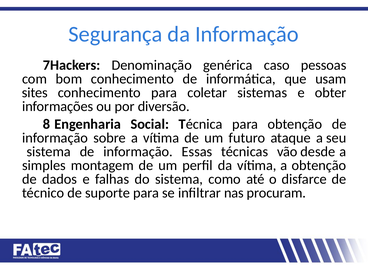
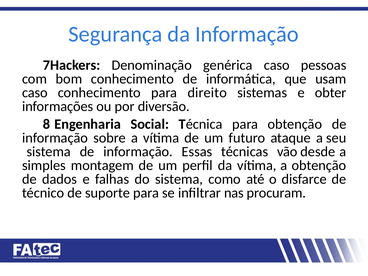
sites at (35, 93): sites -> caso
coletar: coletar -> direito
